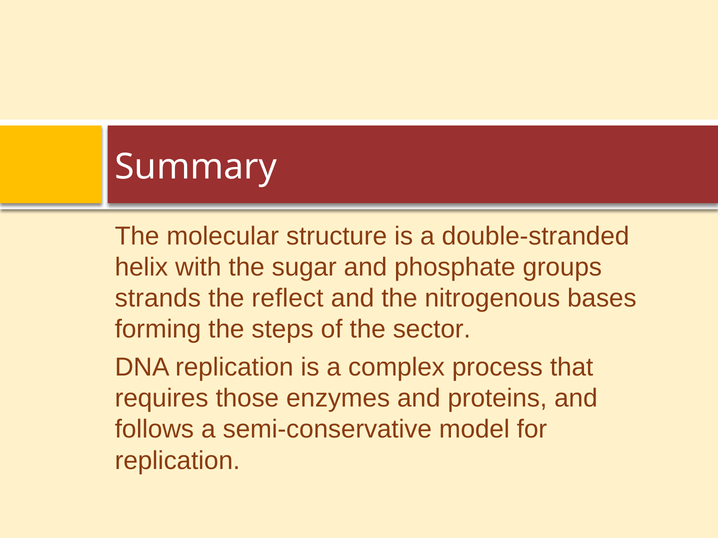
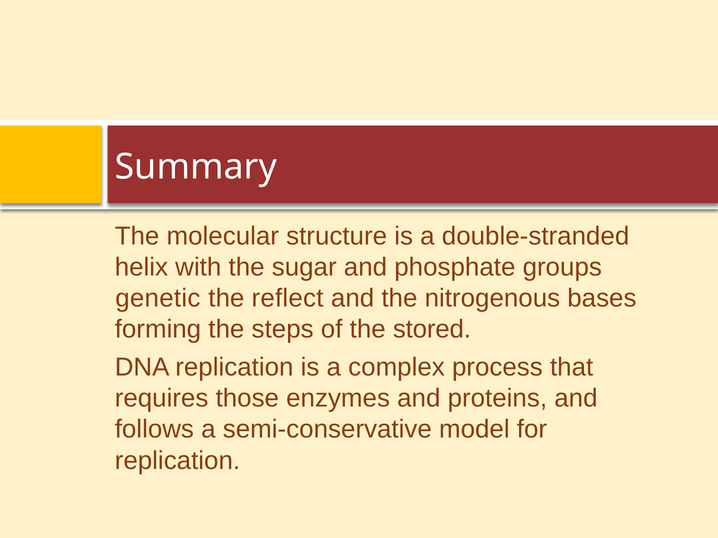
strands: strands -> genetic
sector: sector -> stored
